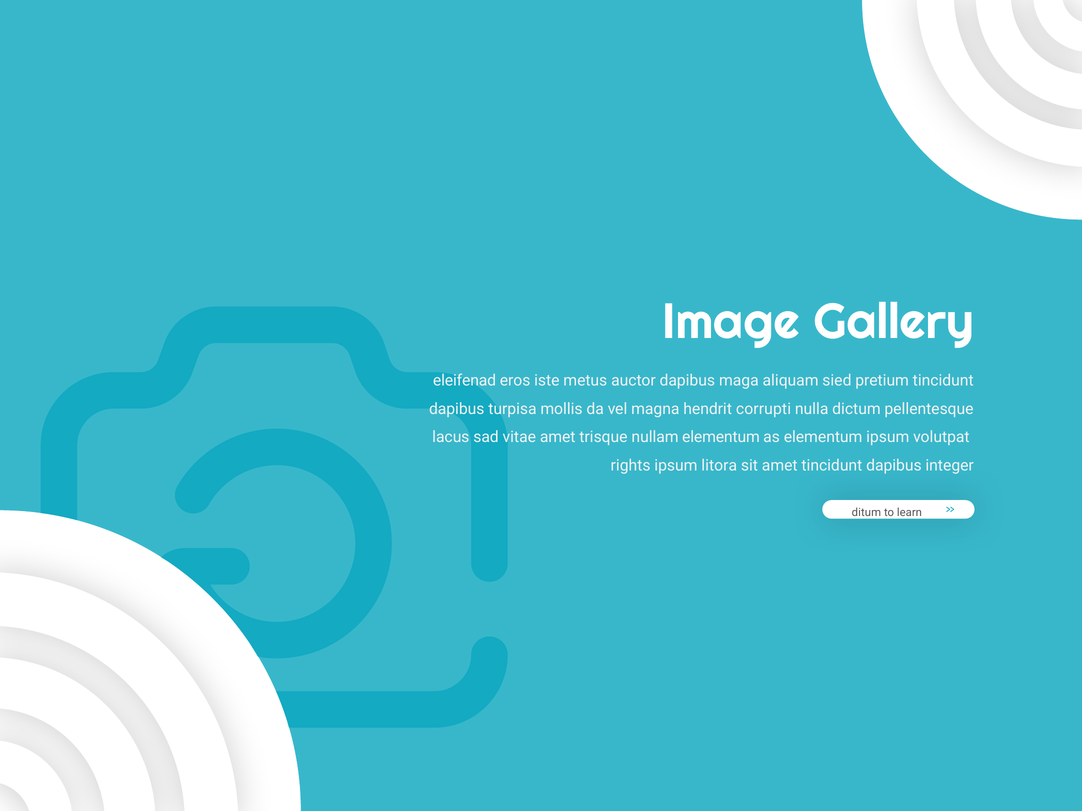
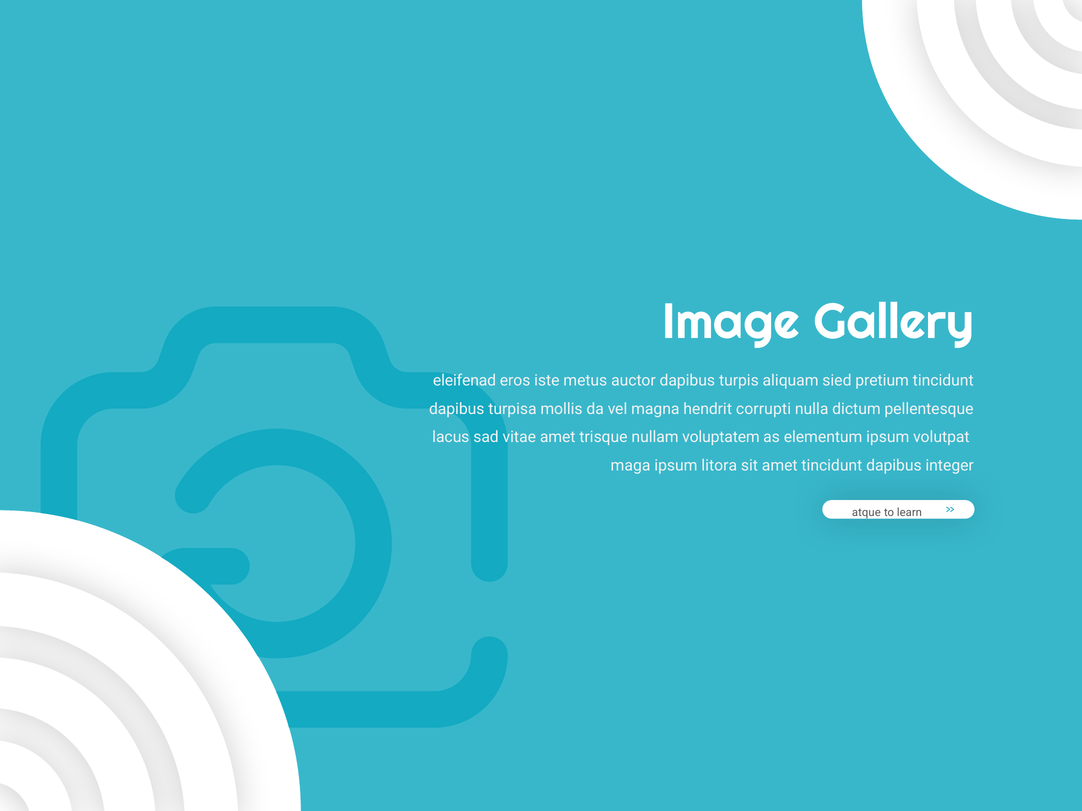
maga: maga -> turpis
nullam elementum: elementum -> voluptatem
rights: rights -> maga
ditum: ditum -> atque
